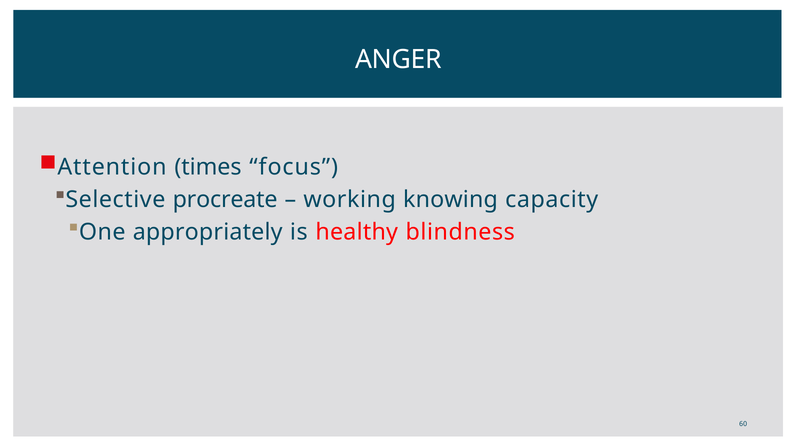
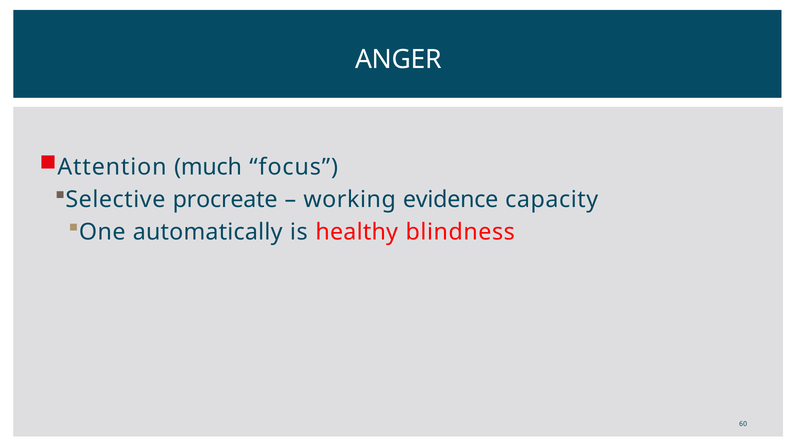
times: times -> much
knowing: knowing -> evidence
appropriately: appropriately -> automatically
